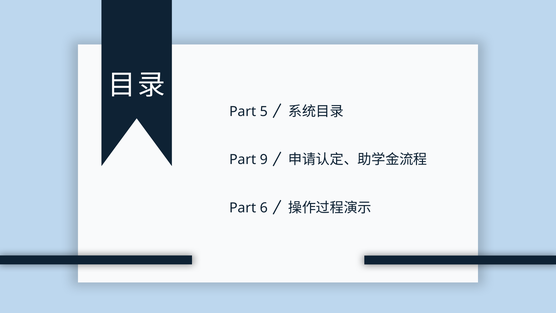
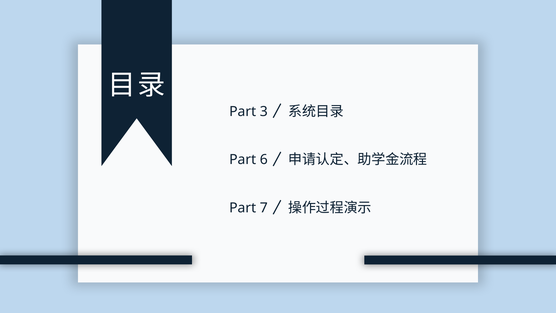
5: 5 -> 3
9: 9 -> 6
6: 6 -> 7
